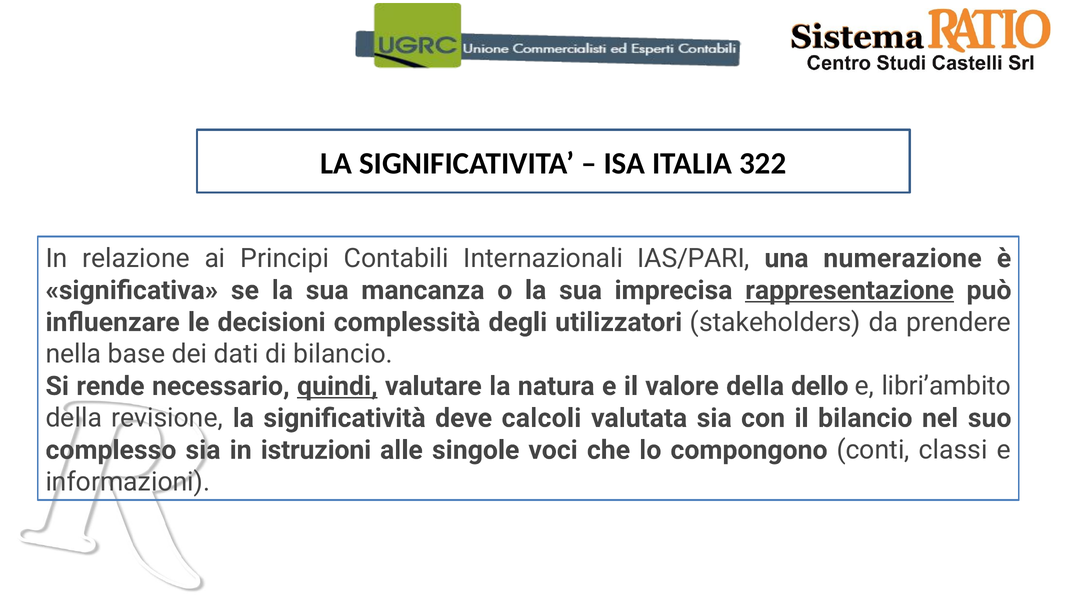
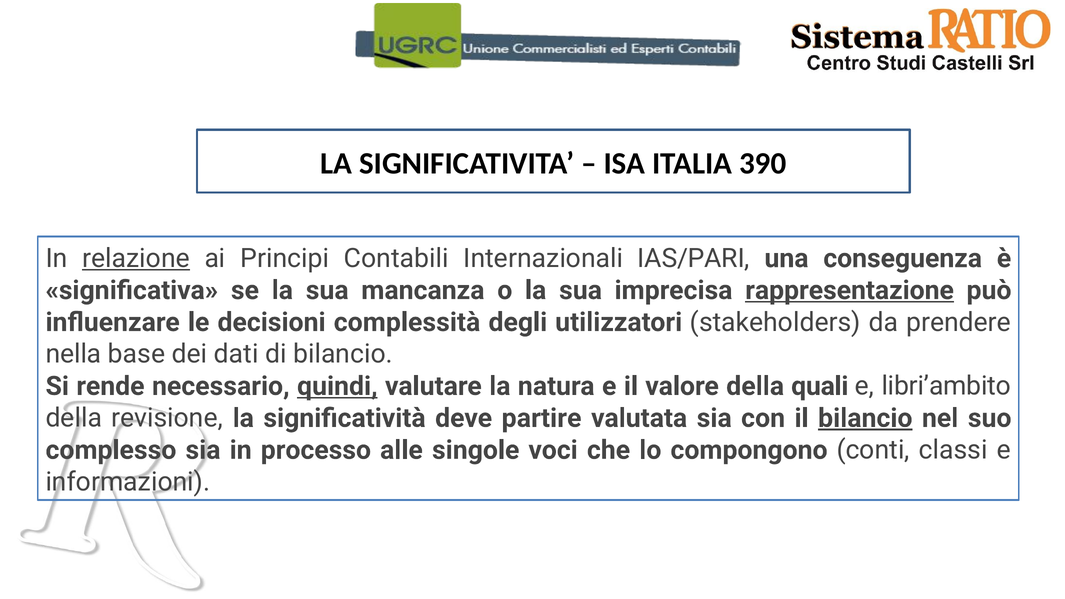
322: 322 -> 390
relazione underline: none -> present
numerazione: numerazione -> conseguenza
dello: dello -> quali
calcoli: calcoli -> partire
bilancio at (865, 418) underline: none -> present
istruzioni: istruzioni -> processo
